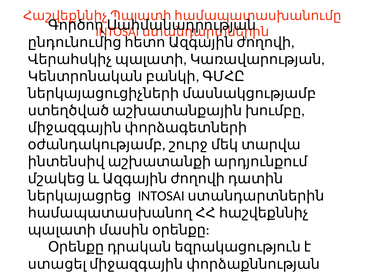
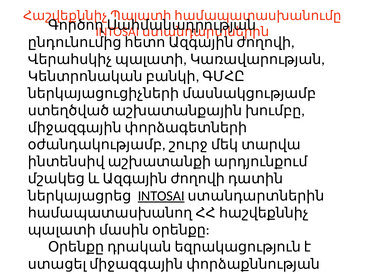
INTOSAI at (161, 196) underline: none -> present
